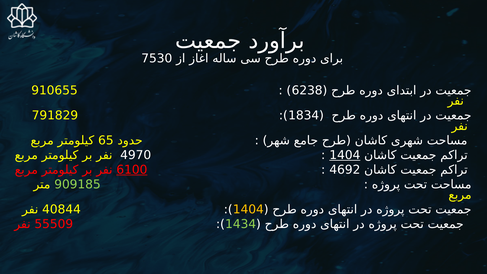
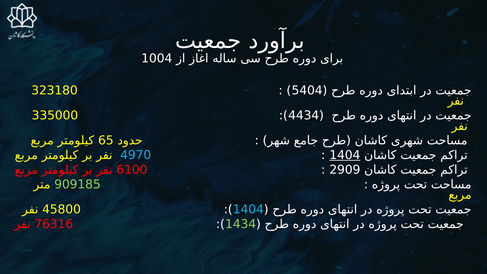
7530: 7530 -> 1004
910655: 910655 -> 323180
6238: 6238 -> 5404
791829: 791829 -> 335000
1834: 1834 -> 4434
4970 colour: white -> light blue
6100 underline: present -> none
4692: 4692 -> 2909
40844: 40844 -> 45800
1404 at (248, 209) colour: yellow -> light blue
55509: 55509 -> 76316
